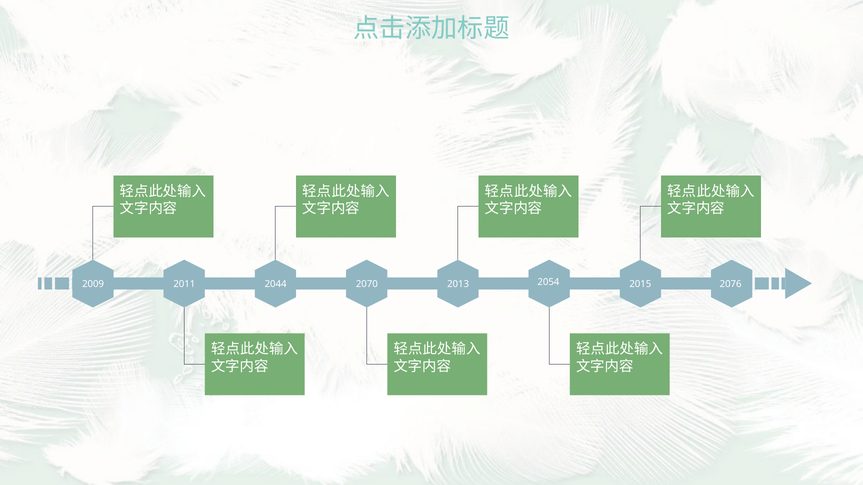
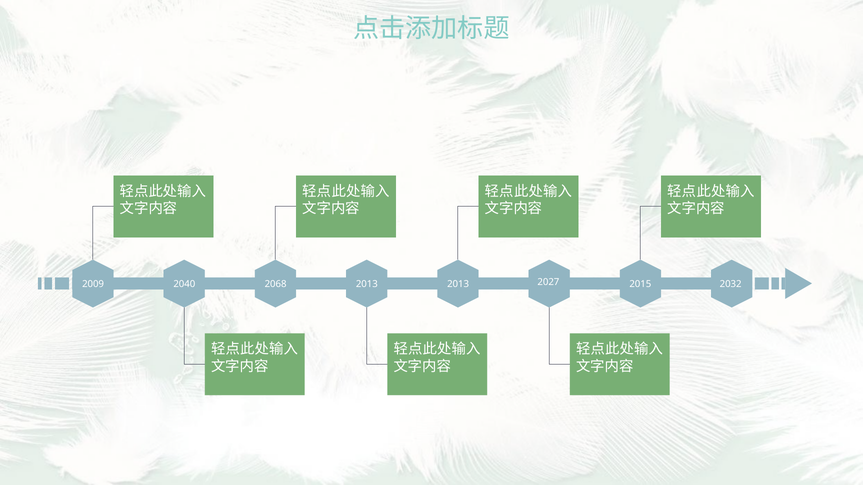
2054: 2054 -> 2027
2011: 2011 -> 2040
2044: 2044 -> 2068
2070 at (367, 284): 2070 -> 2013
2076: 2076 -> 2032
